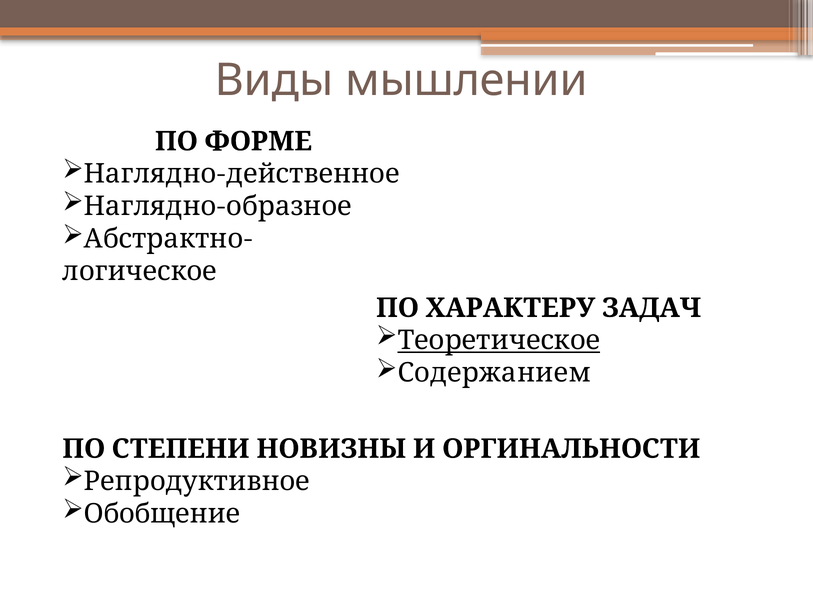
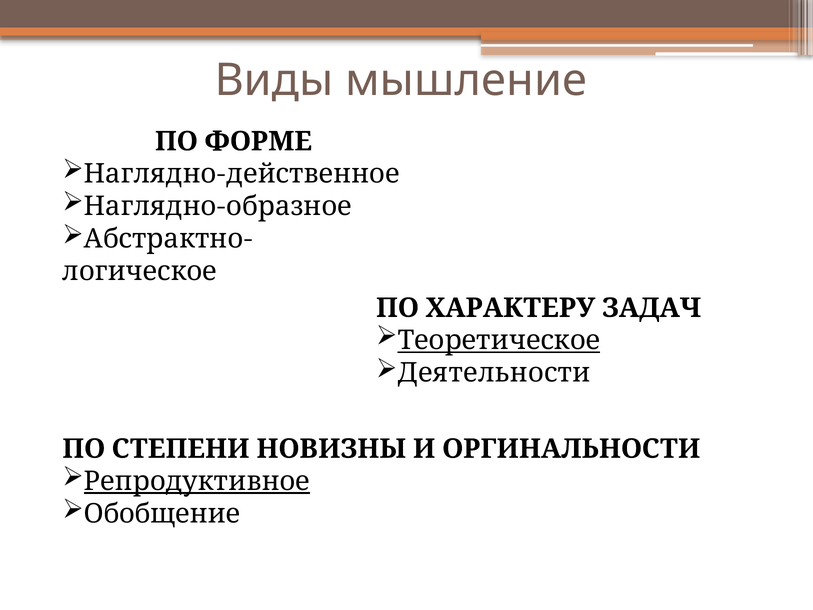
мышлении: мышлении -> мышление
Содержанием: Содержанием -> Деятельности
Репродуктивное underline: none -> present
